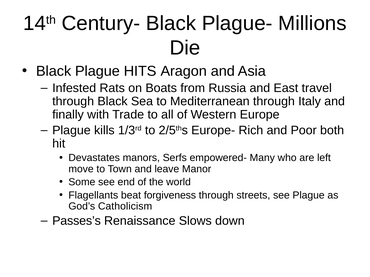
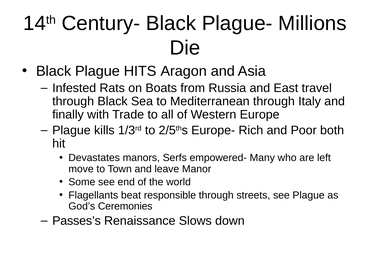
forgiveness: forgiveness -> responsible
Catholicism: Catholicism -> Ceremonies
